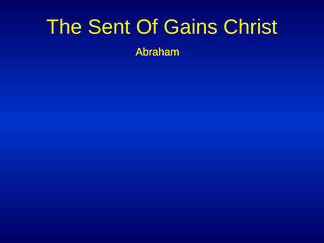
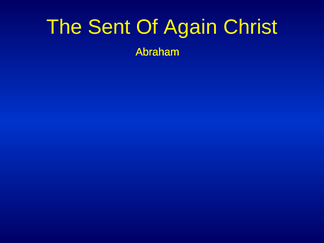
Gains: Gains -> Again
